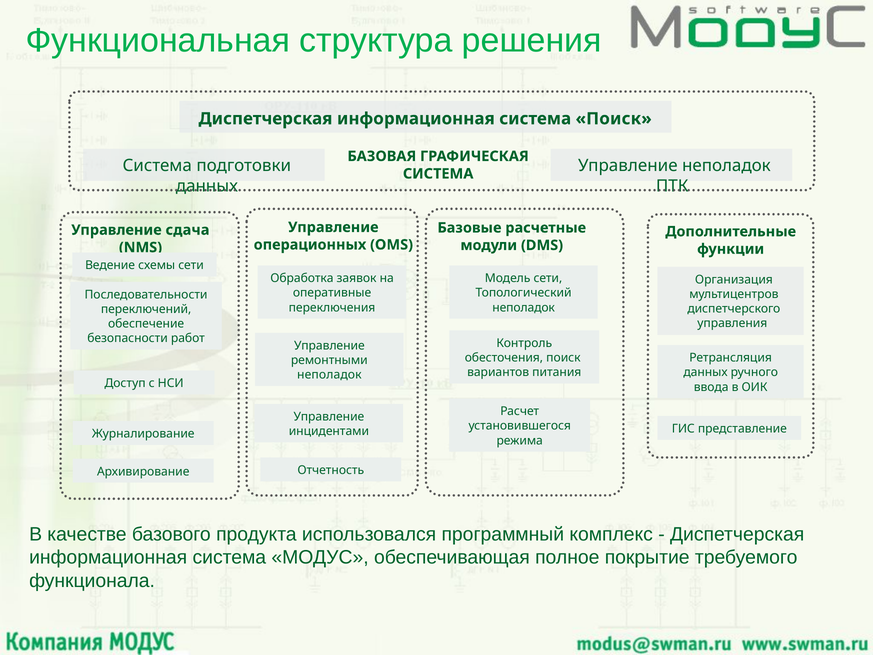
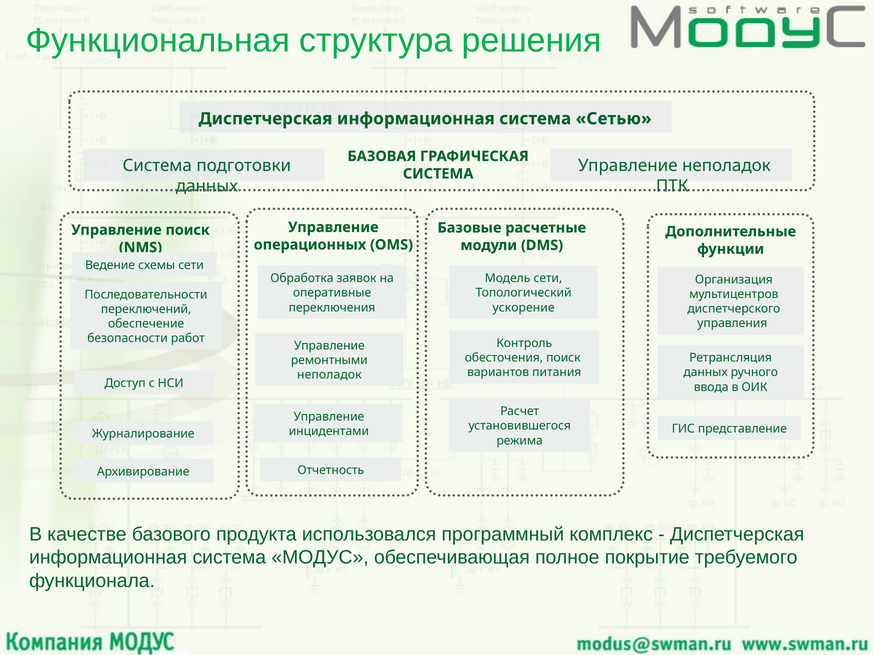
система Поиск: Поиск -> Сетью
Управление сдача: сдача -> поиск
неполадок at (524, 307): неполадок -> ускорение
